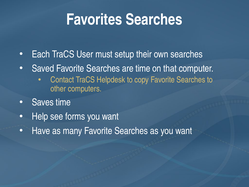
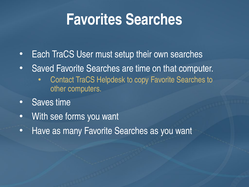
Help: Help -> With
